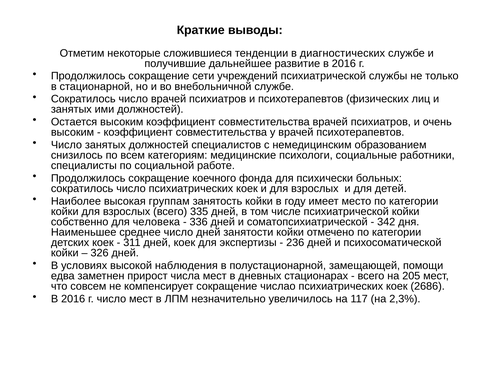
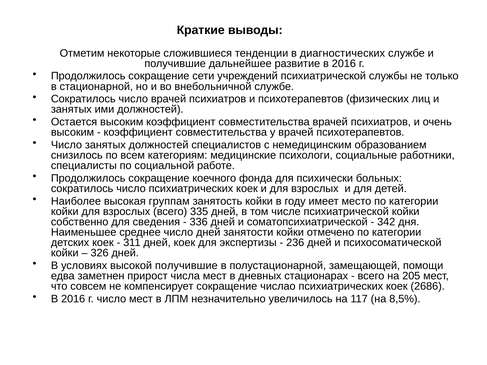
человека: человека -> сведения
высокой наблюдения: наблюдения -> получившие
2,3%: 2,3% -> 8,5%
